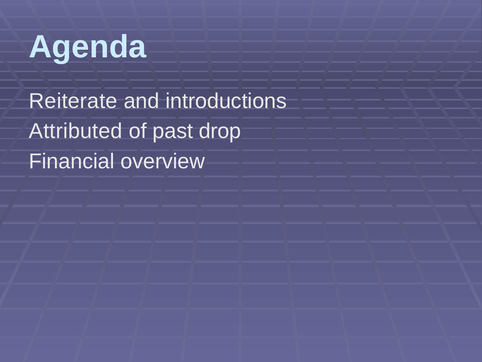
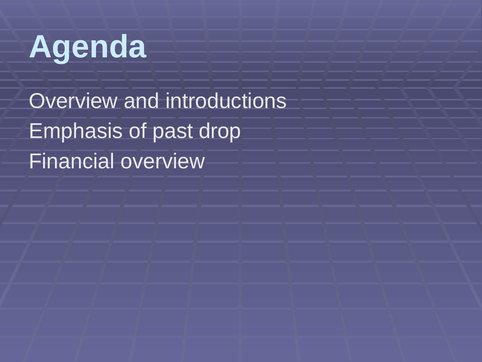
Reiterate at (73, 101): Reiterate -> Overview
Attributed: Attributed -> Emphasis
